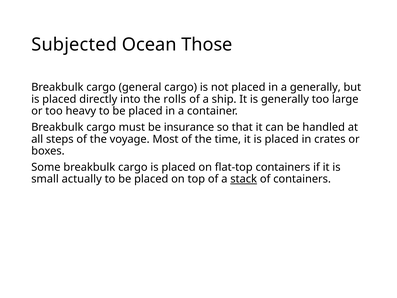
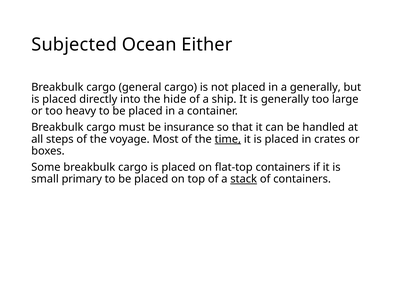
Those: Those -> Either
rolls: rolls -> hide
time underline: none -> present
actually: actually -> primary
